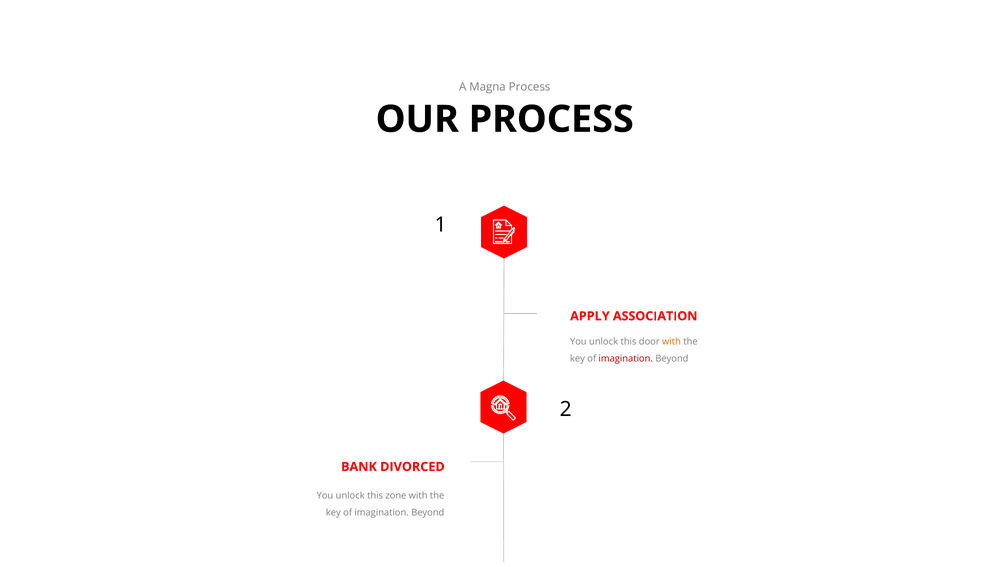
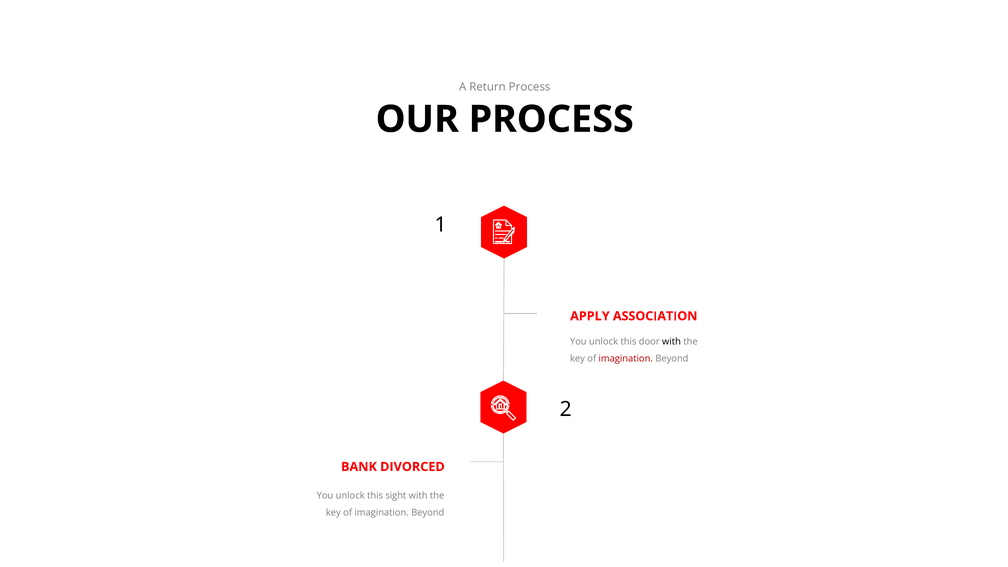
Magna: Magna -> Return
with at (671, 342) colour: orange -> black
zone: zone -> sight
